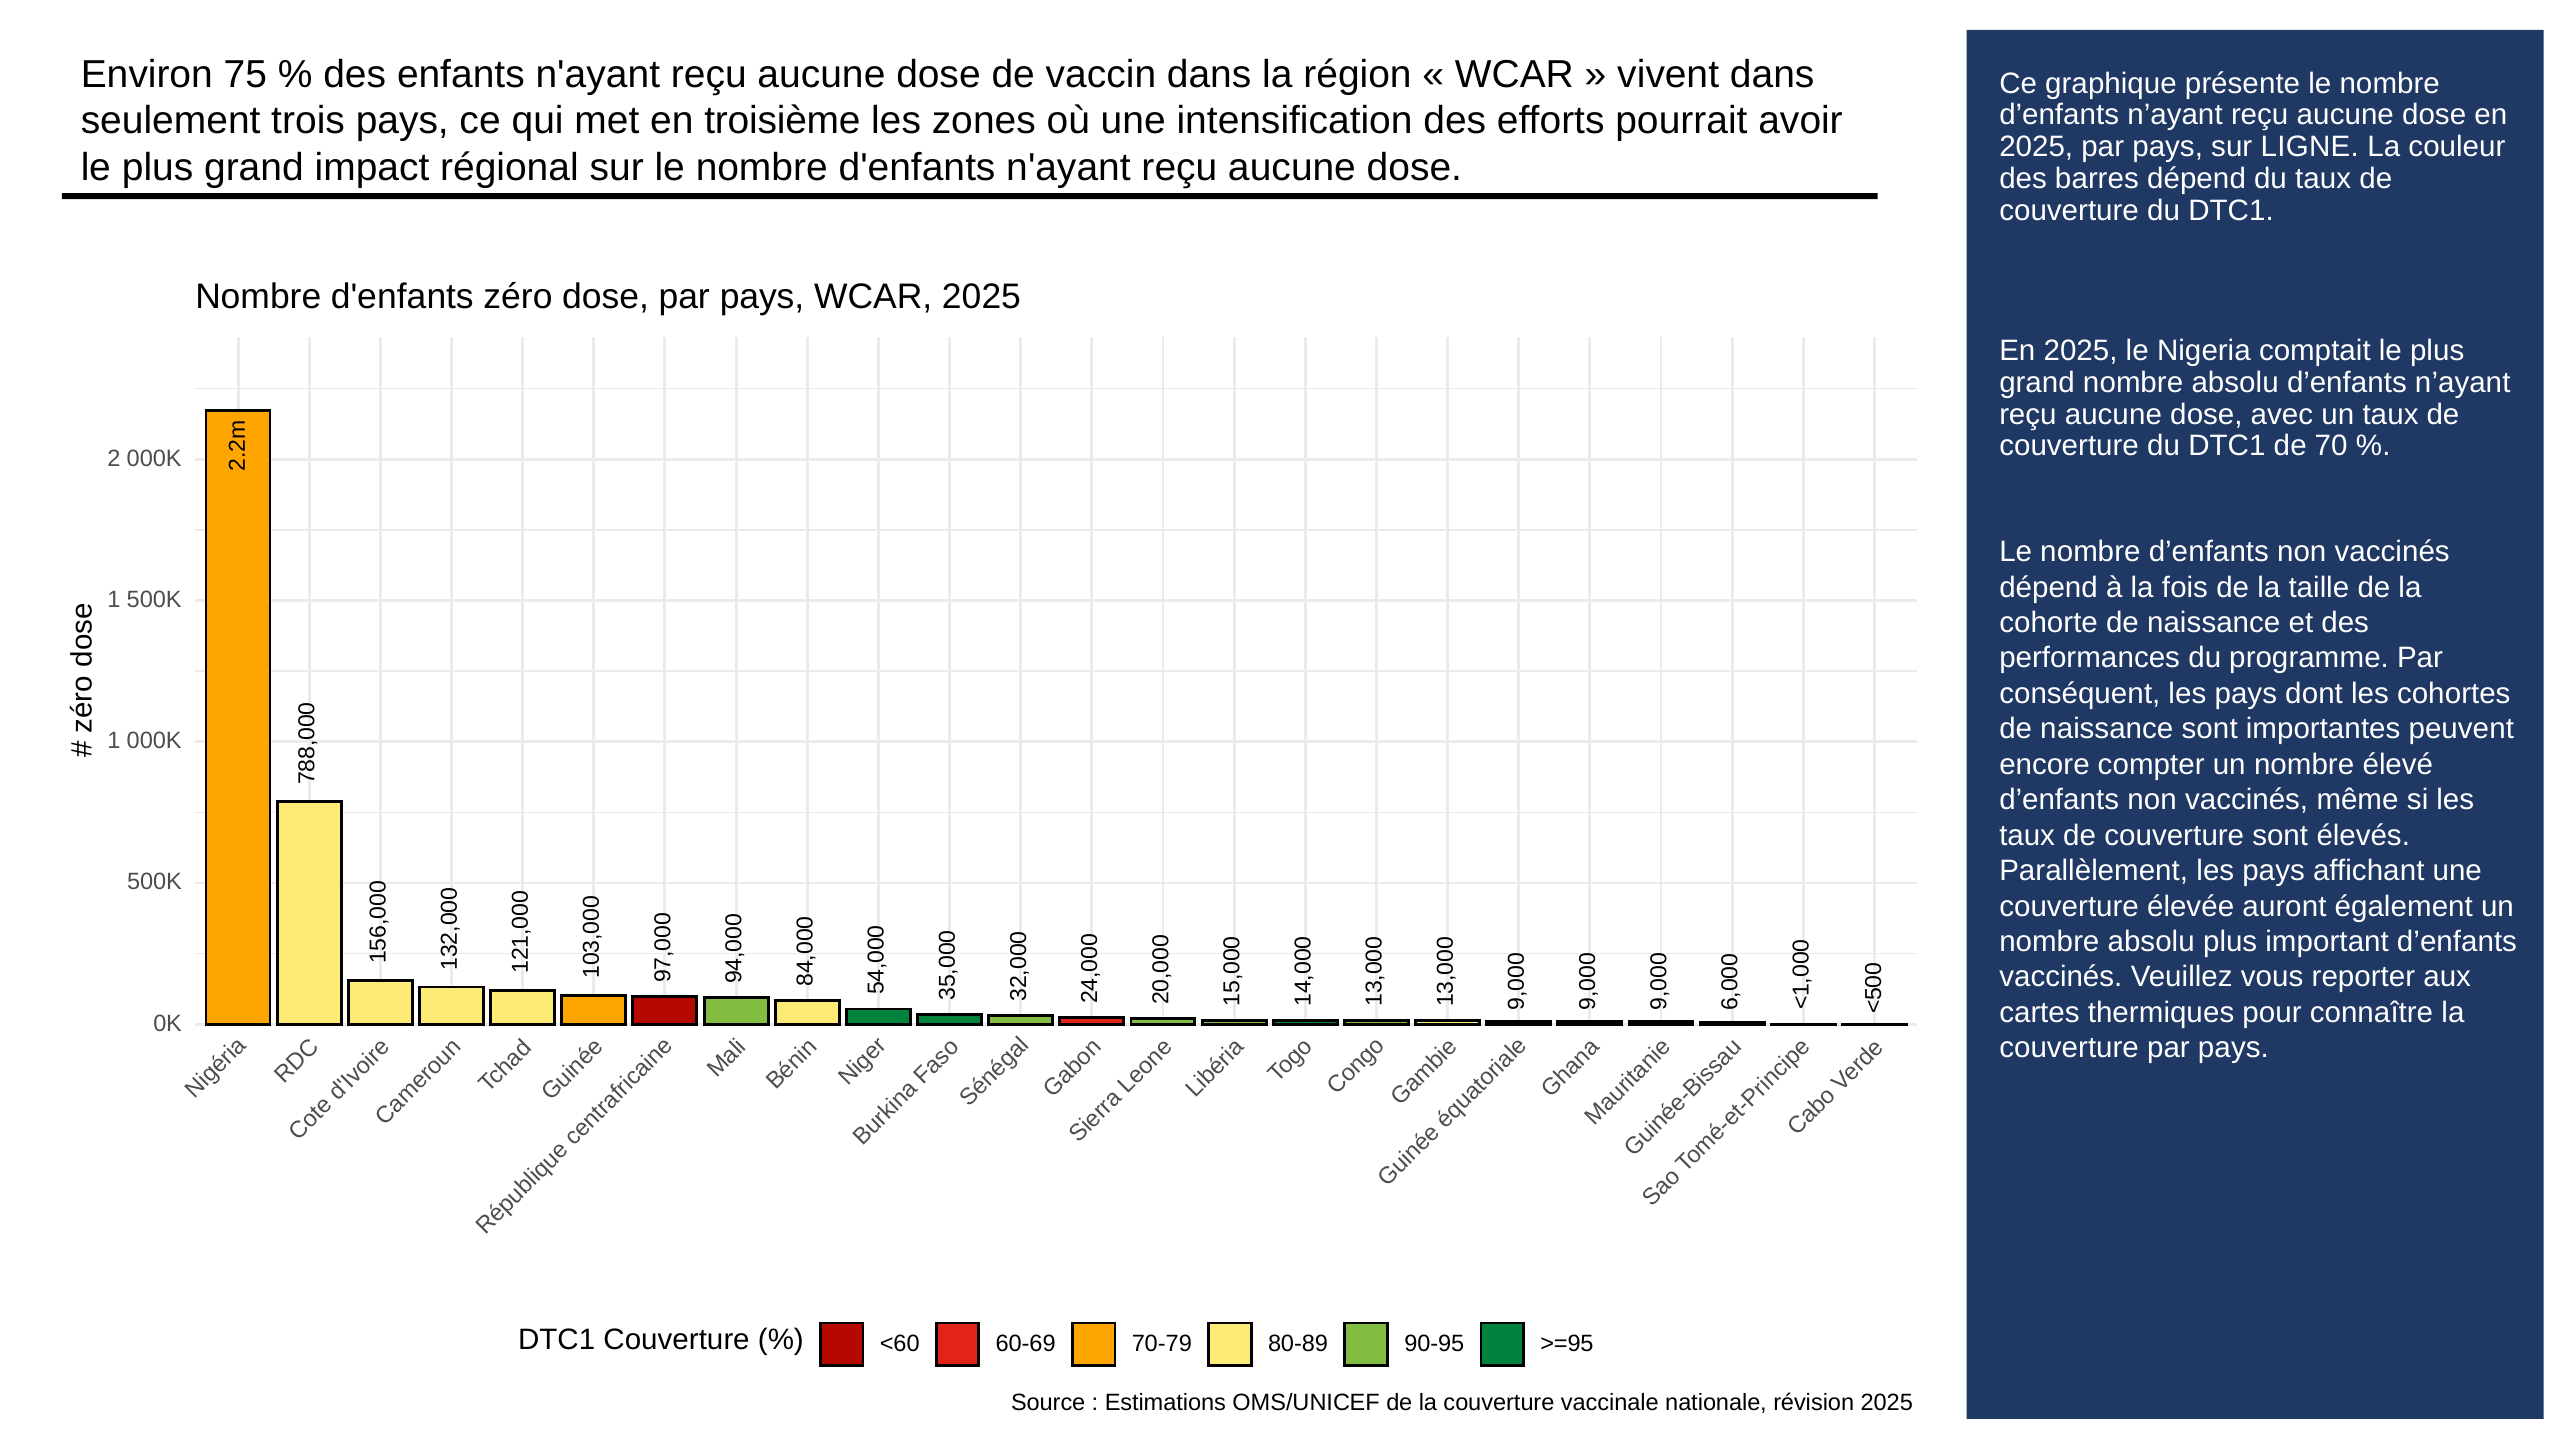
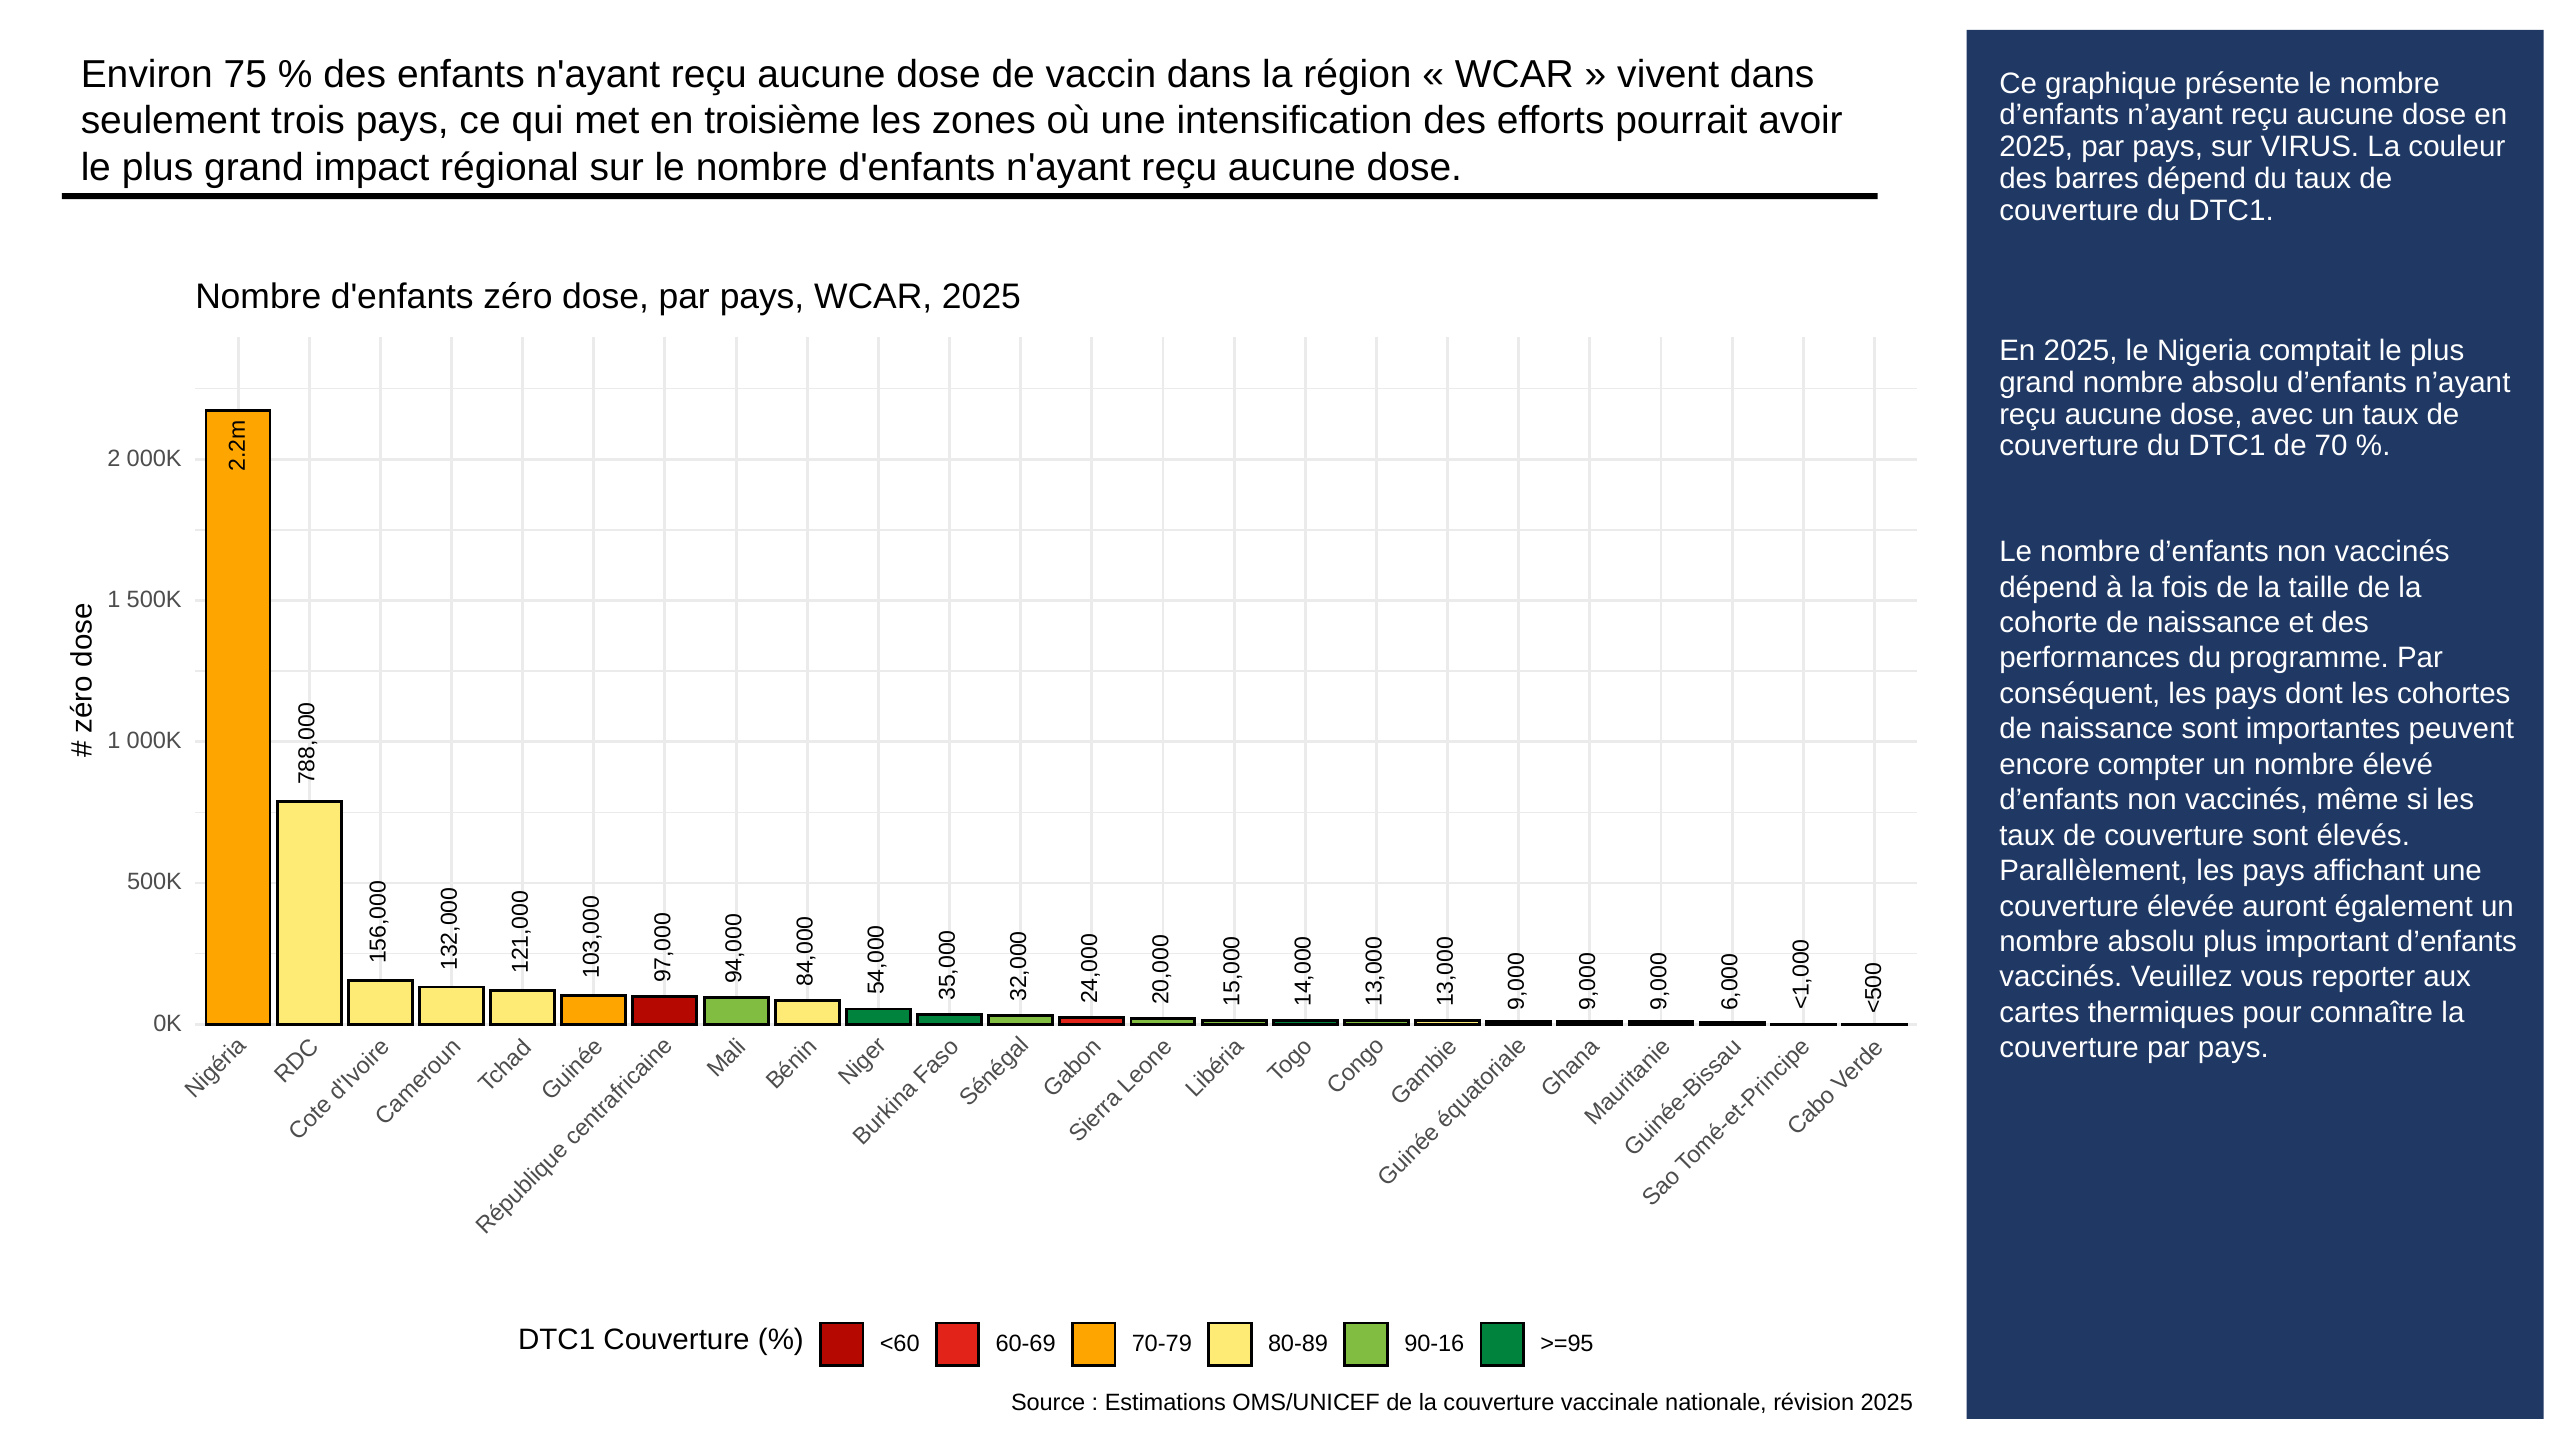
LIGNE: LIGNE -> VIRUS
90-95: 90-95 -> 90-16
